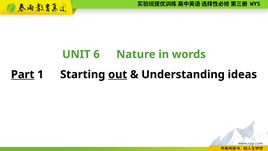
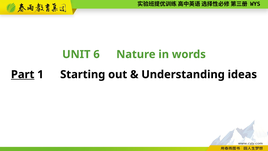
out underline: present -> none
